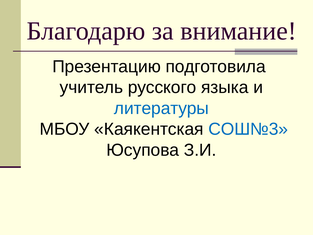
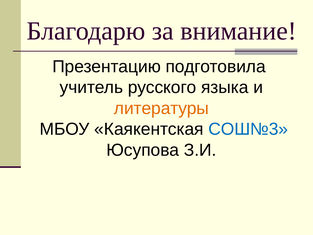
литературы colour: blue -> orange
